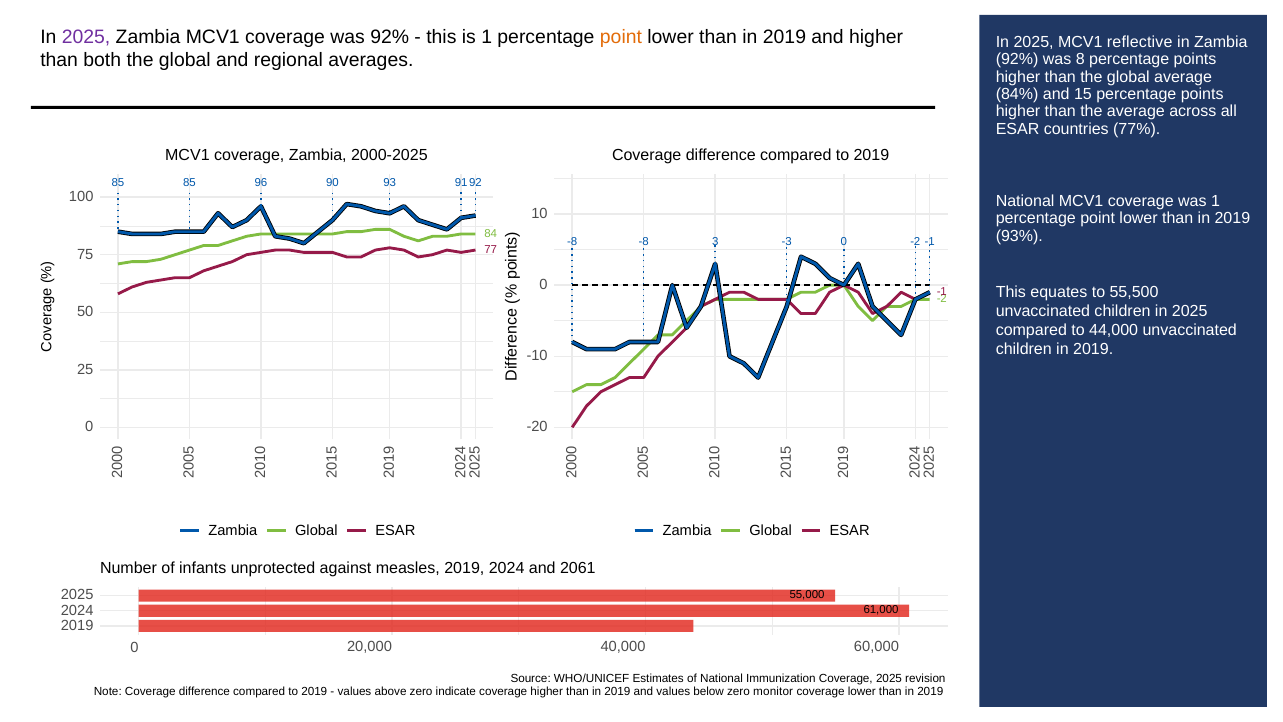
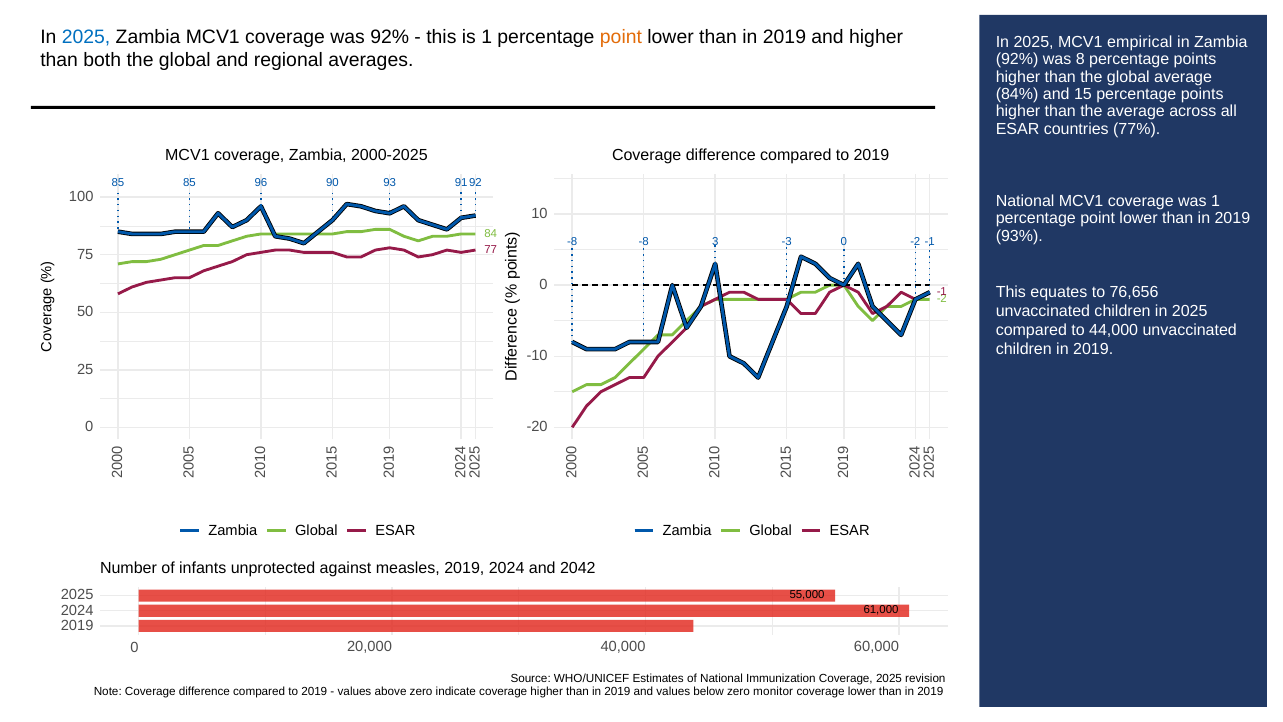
2025 at (86, 37) colour: purple -> blue
reflective: reflective -> empirical
55,500: 55,500 -> 76,656
2061: 2061 -> 2042
